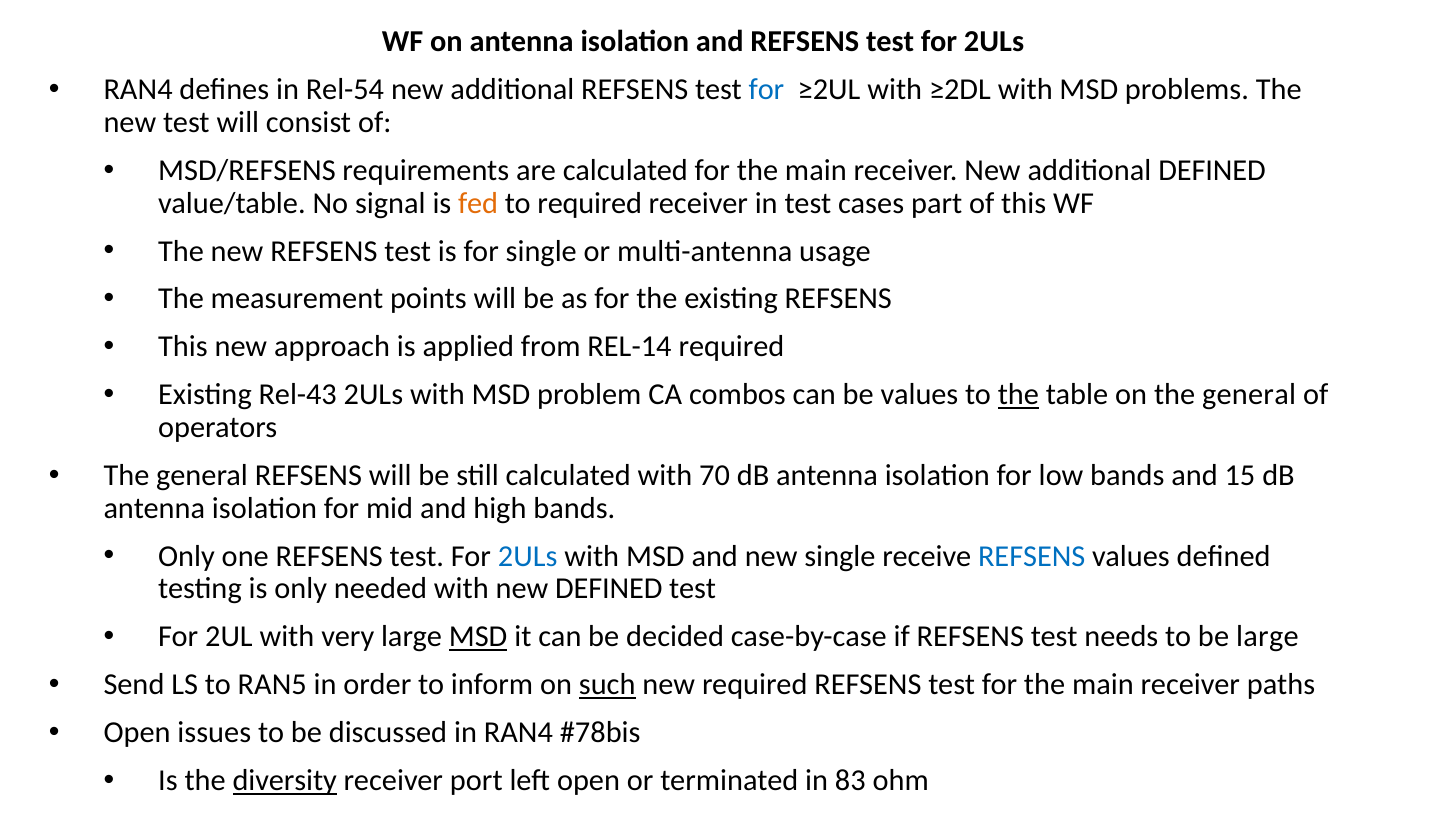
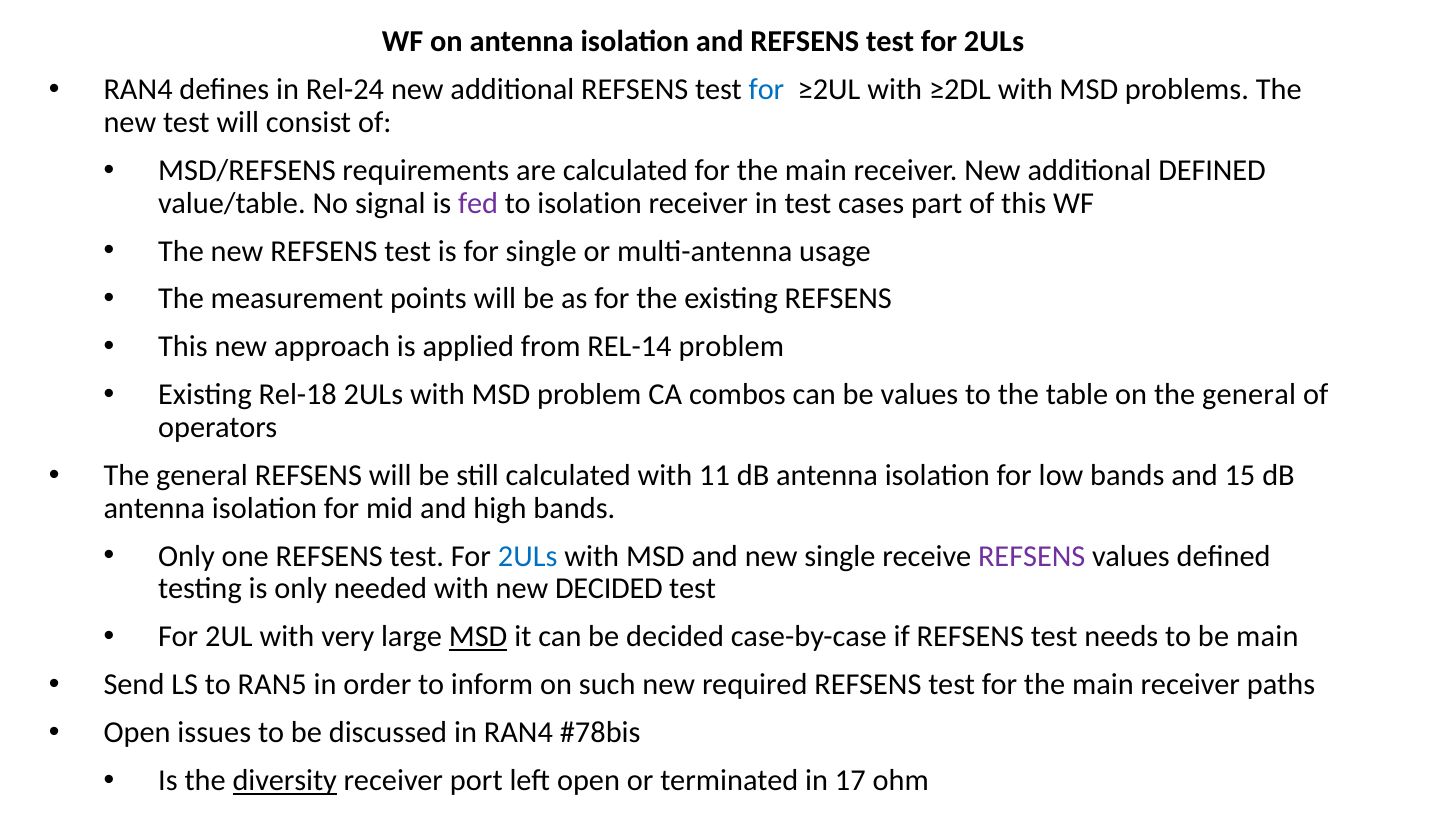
Rel-54: Rel-54 -> Rel-24
fed colour: orange -> purple
to required: required -> isolation
REL-14 required: required -> problem
Rel-43: Rel-43 -> Rel-18
the at (1018, 395) underline: present -> none
70: 70 -> 11
REFSENS at (1032, 556) colour: blue -> purple
new DEFINED: DEFINED -> DECIDED
be large: large -> main
such underline: present -> none
83: 83 -> 17
